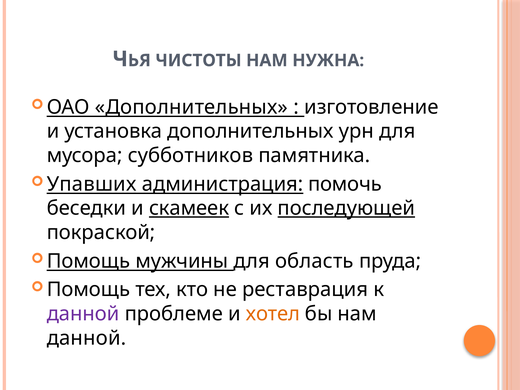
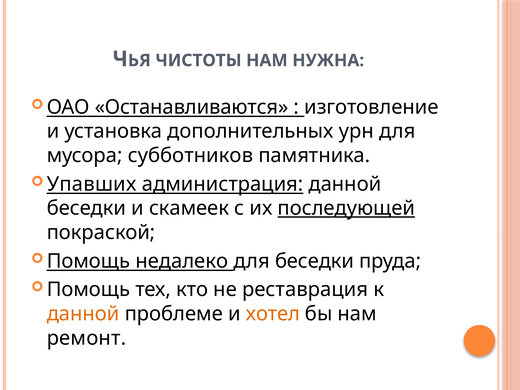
ОАО Дополнительных: Дополнительных -> Останавливаются
администрация помочь: помочь -> данной
скамеек underline: present -> none
мужчины: мужчины -> недалеко
для область: область -> беседки
данной at (83, 314) colour: purple -> orange
данной at (87, 338): данной -> ремонт
